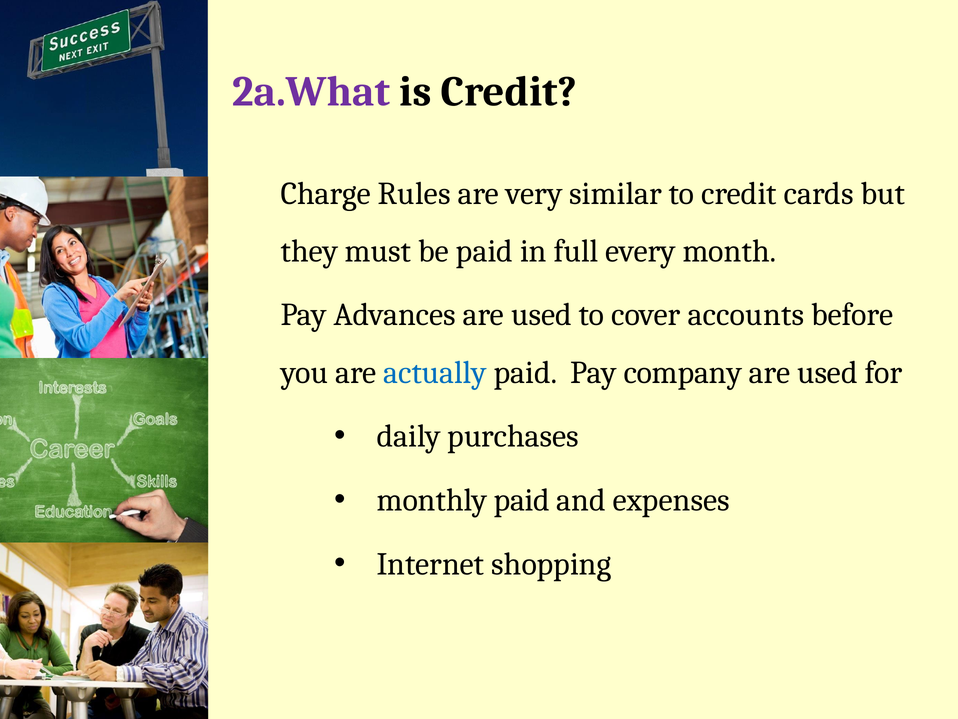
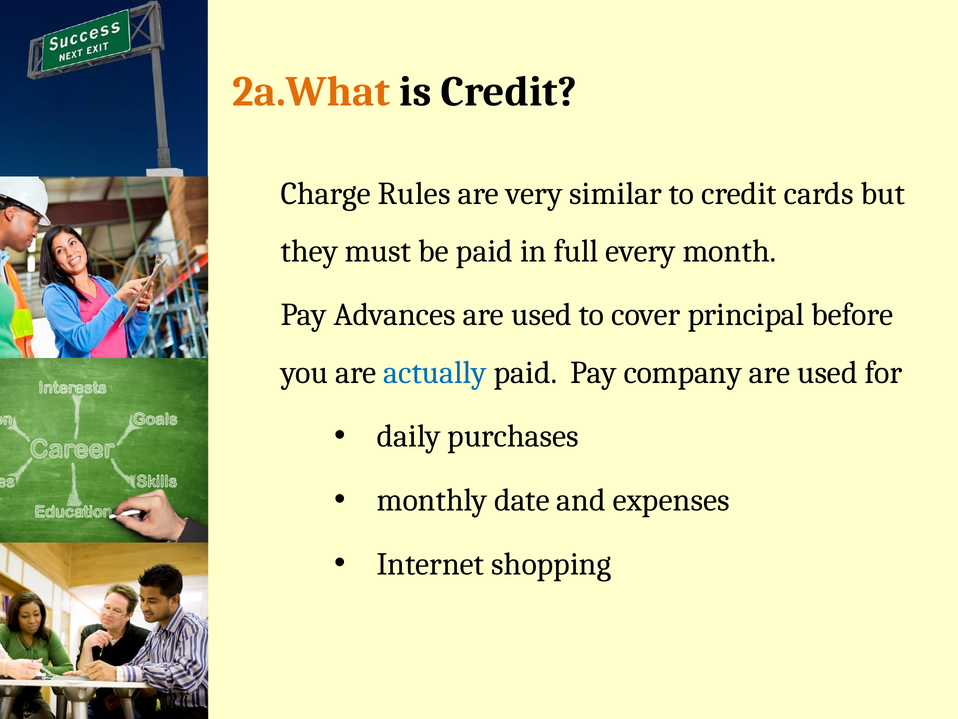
2a.What colour: purple -> orange
accounts: accounts -> principal
monthly paid: paid -> date
